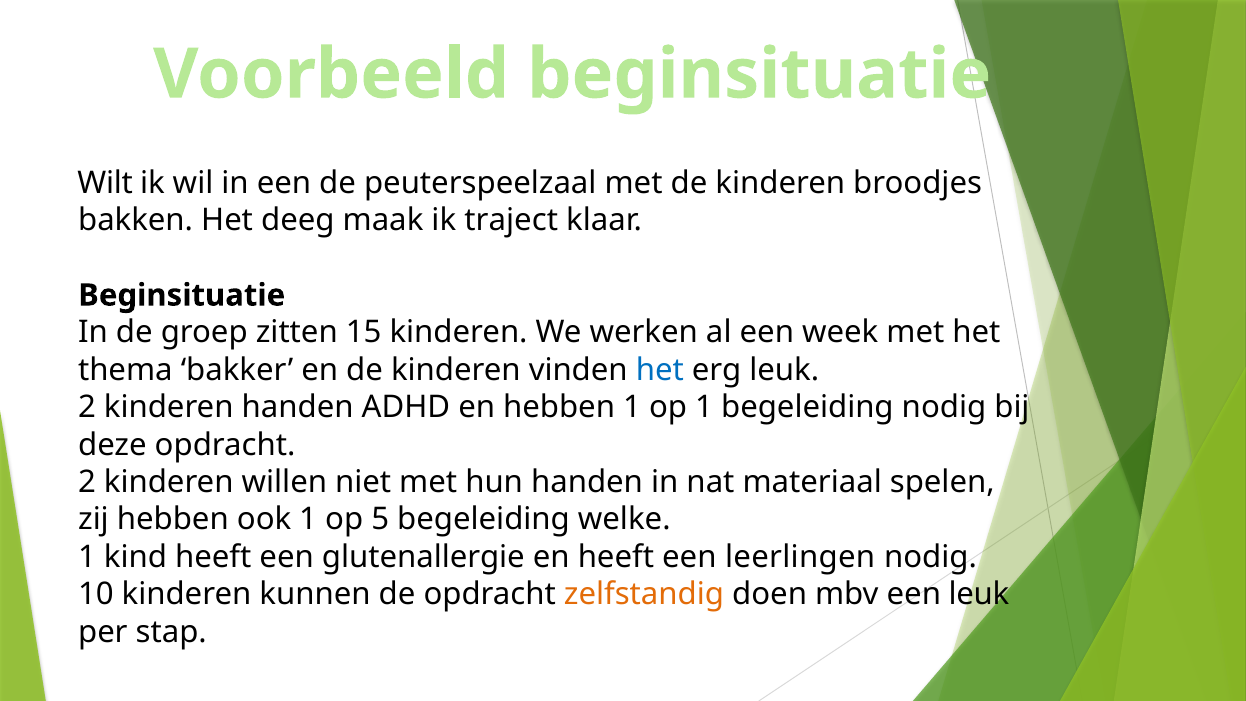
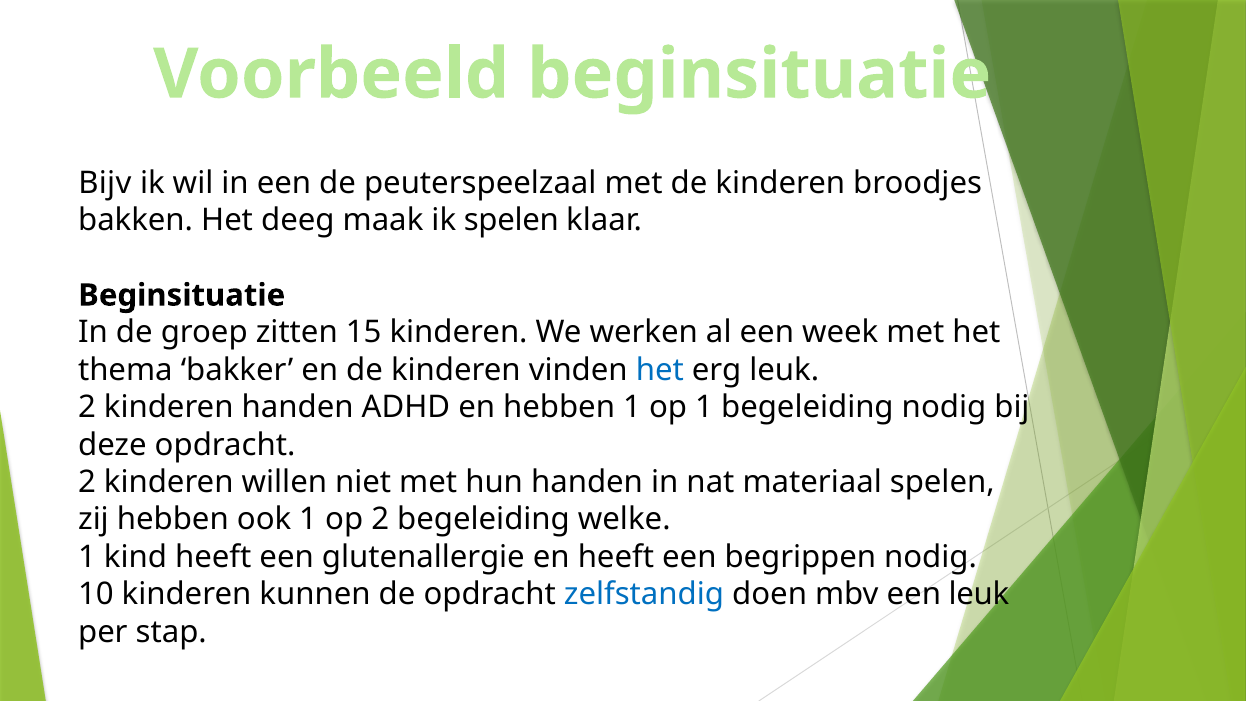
Wilt: Wilt -> Bijv
ik traject: traject -> spelen
op 5: 5 -> 2
leerlingen: leerlingen -> begrippen
zelfstandig colour: orange -> blue
